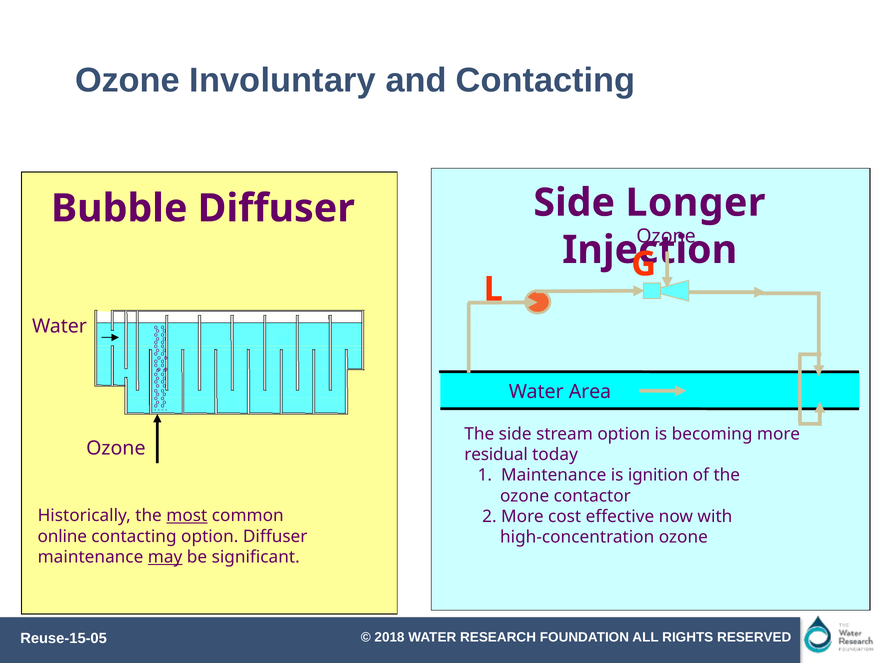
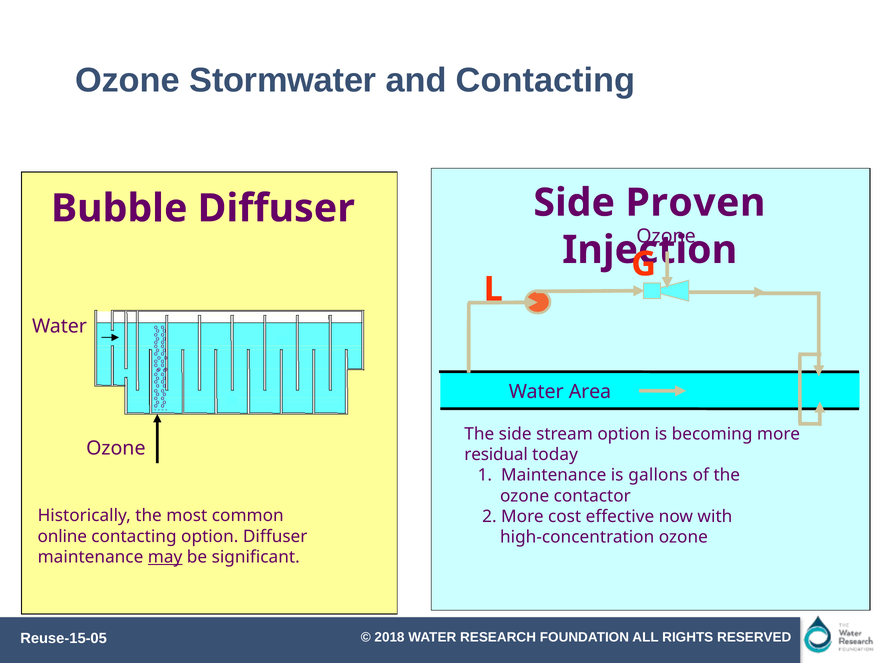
Involuntary: Involuntary -> Stormwater
Longer: Longer -> Proven
ignition: ignition -> gallons
most underline: present -> none
